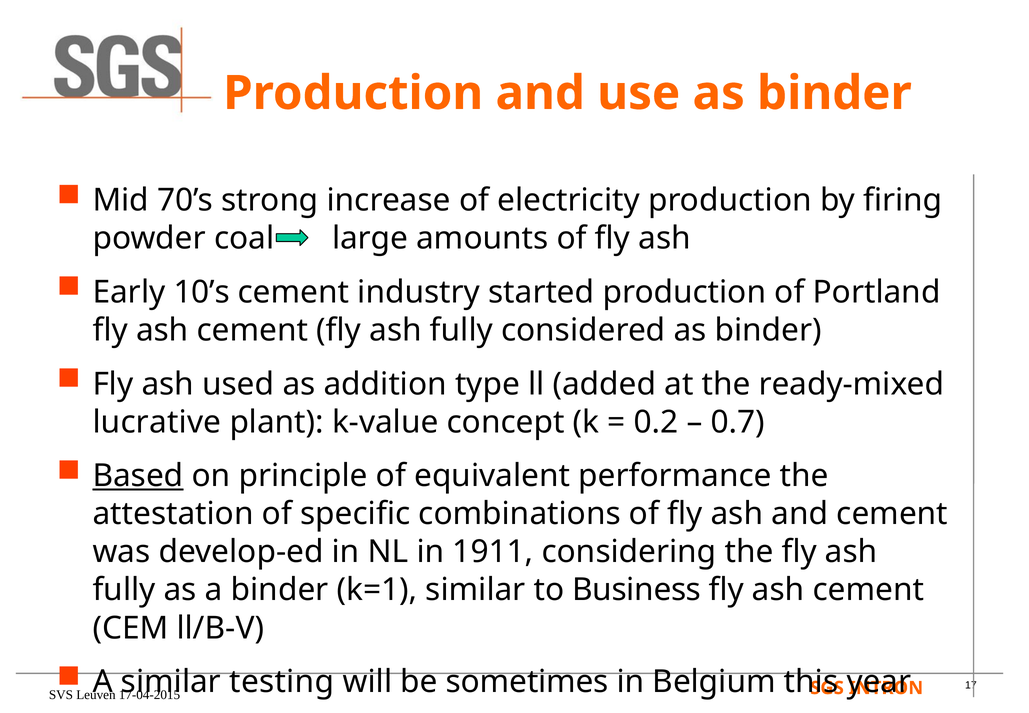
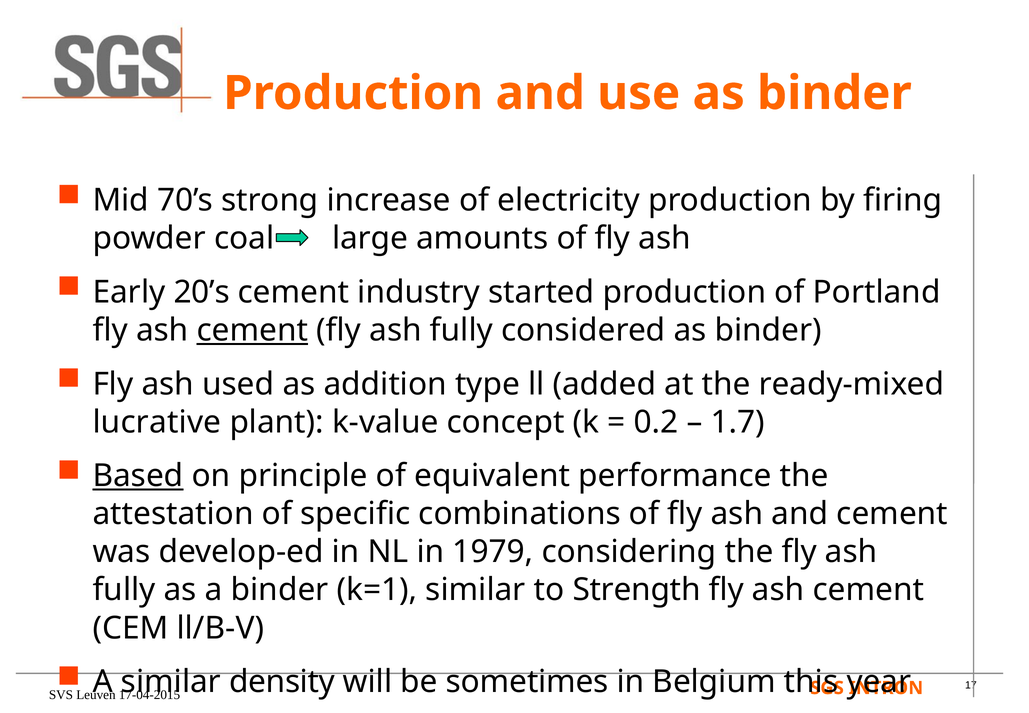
10’s: 10’s -> 20’s
cement at (252, 330) underline: none -> present
0.7: 0.7 -> 1.7
1911: 1911 -> 1979
Business: Business -> Strength
testing: testing -> density
